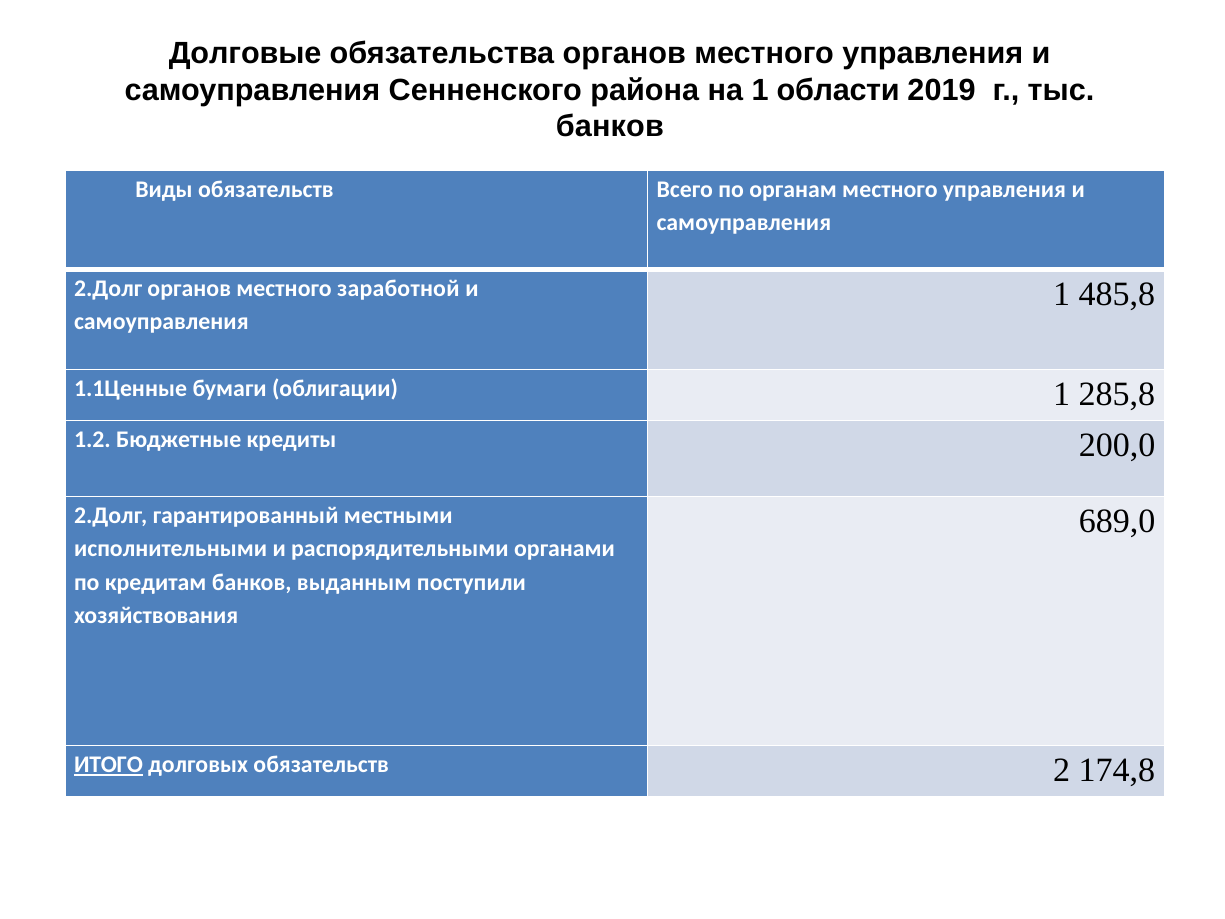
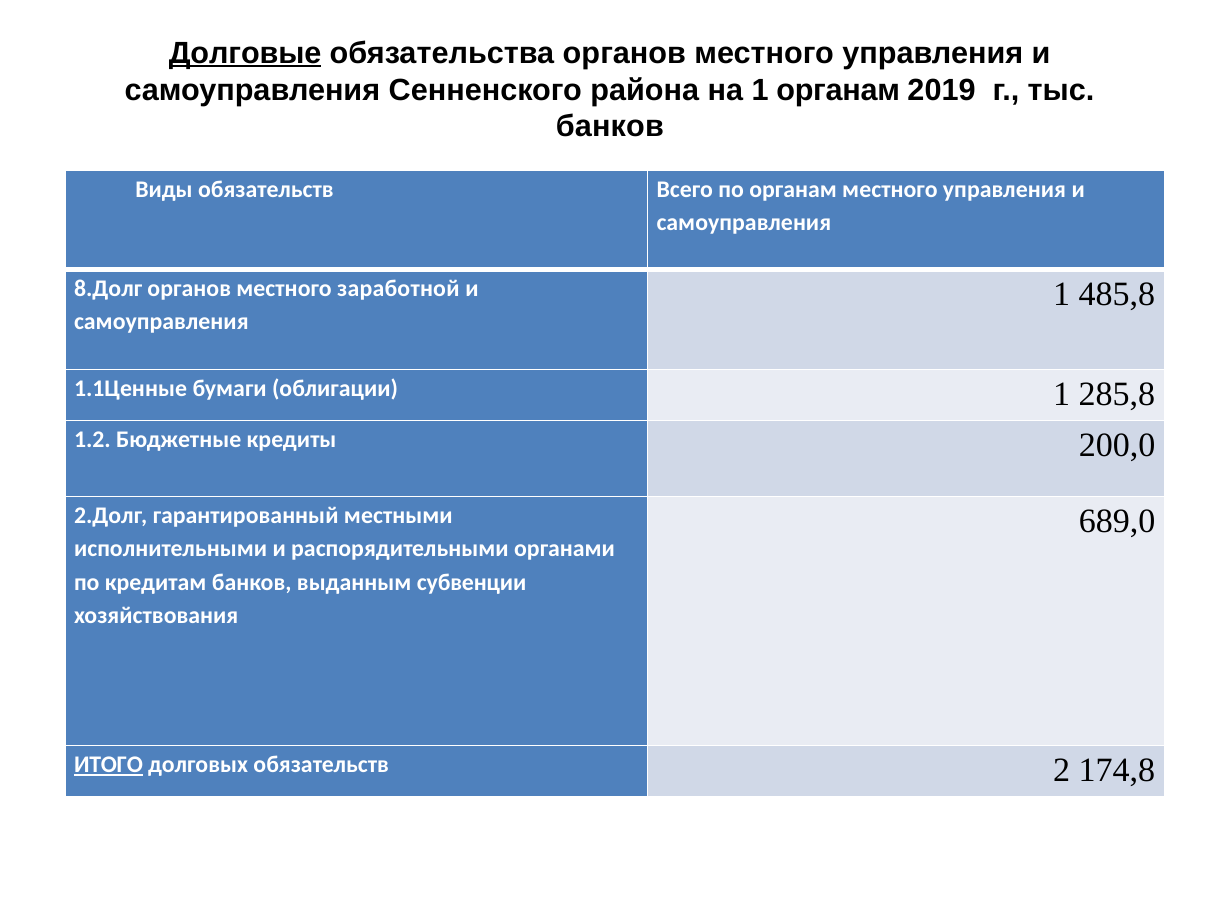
Долговые underline: none -> present
1 области: области -> органам
2.Долг at (108, 289): 2.Долг -> 8.Долг
поступили: поступили -> субвенции
